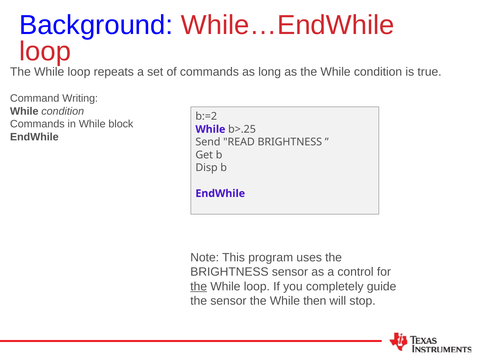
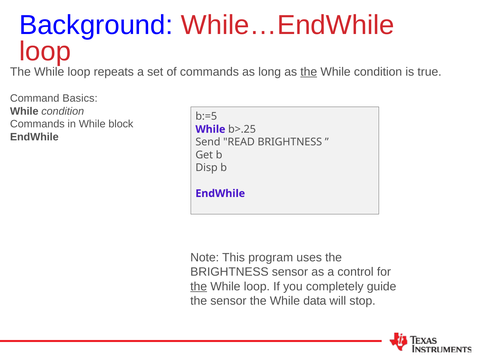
the at (309, 72) underline: none -> present
Writing: Writing -> Basics
b:=2: b:=2 -> b:=5
then: then -> data
